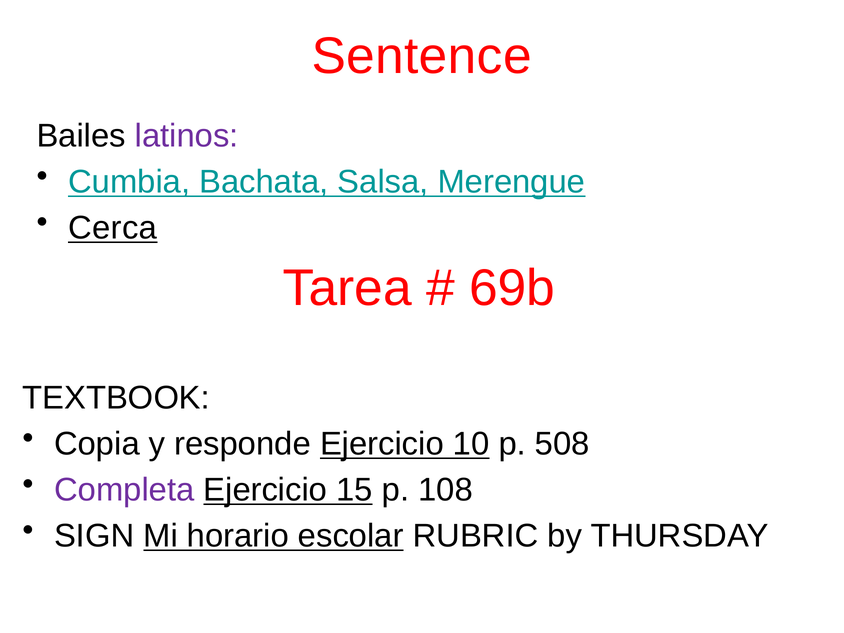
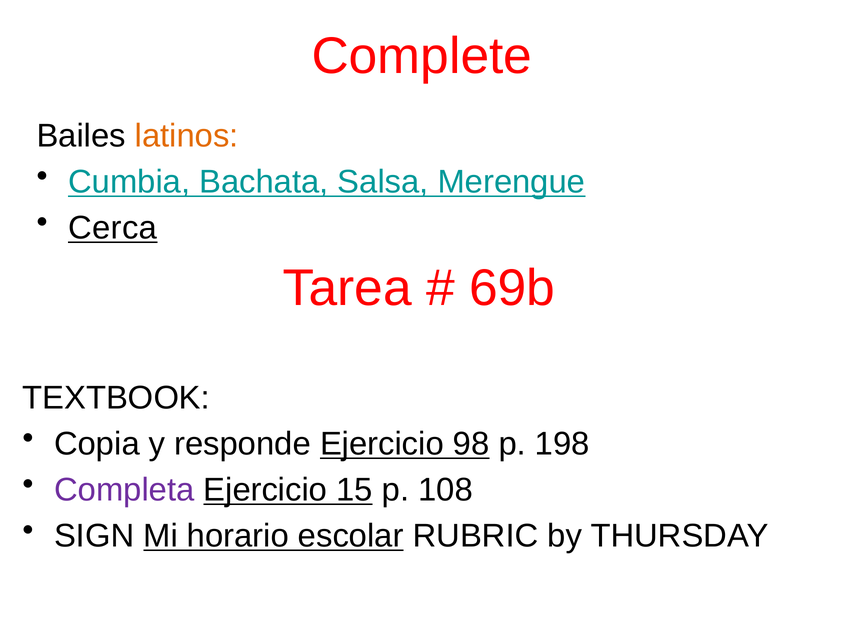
Sentence: Sentence -> Complete
latinos colour: purple -> orange
10: 10 -> 98
508: 508 -> 198
